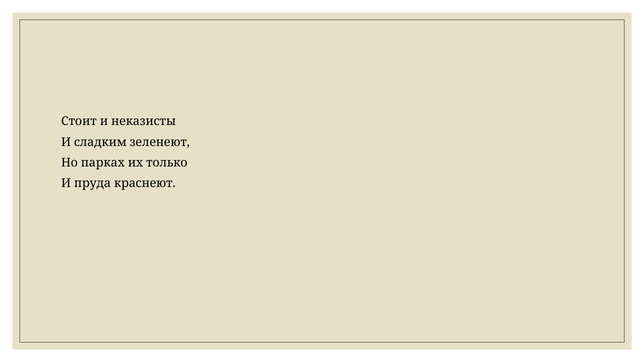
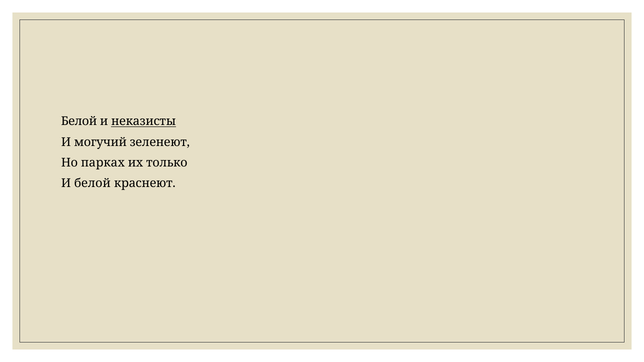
Стоит at (79, 122): Стоит -> Белой
неказисты underline: none -> present
сладким: сладким -> могучий
И пруда: пруда -> белой
